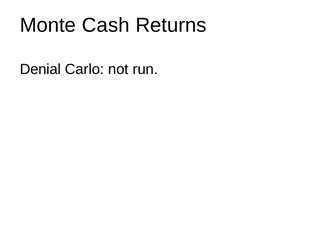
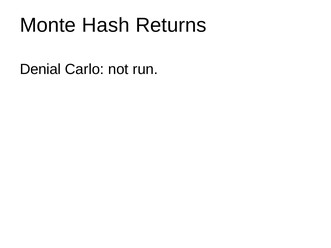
Cash: Cash -> Hash
